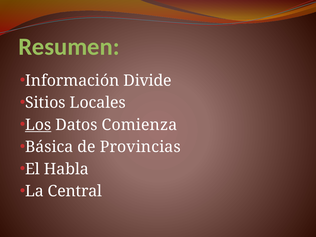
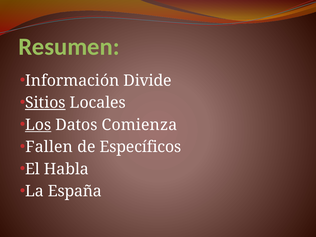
Sitios underline: none -> present
Básica: Básica -> Fallen
Provincias: Provincias -> Específicos
Central: Central -> España
